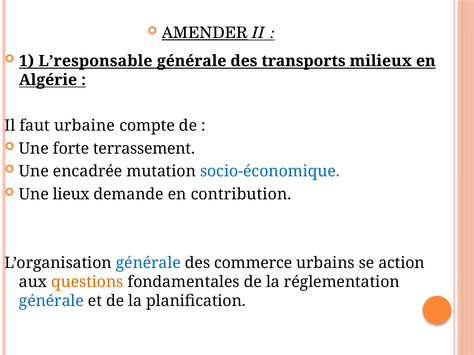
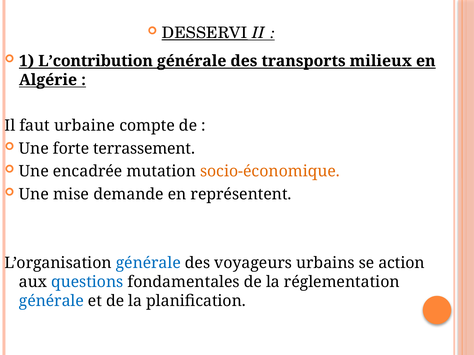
AMENDER: AMENDER -> DESSERVI
L’responsable: L’responsable -> L’contribution
socio-économique colour: blue -> orange
lieux: lieux -> mise
contribution: contribution -> représentent
commerce: commerce -> voyageurs
questions colour: orange -> blue
